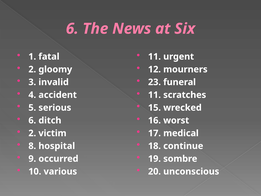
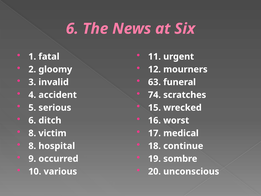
23: 23 -> 63
11 at (154, 95): 11 -> 74
2 at (32, 133): 2 -> 8
